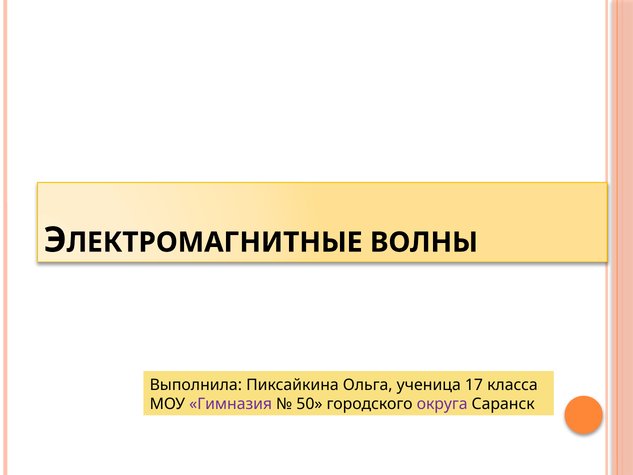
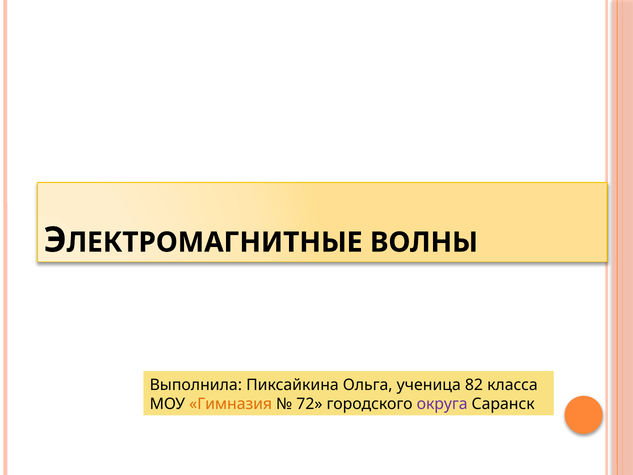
17: 17 -> 82
Гимназия colour: purple -> orange
50: 50 -> 72
